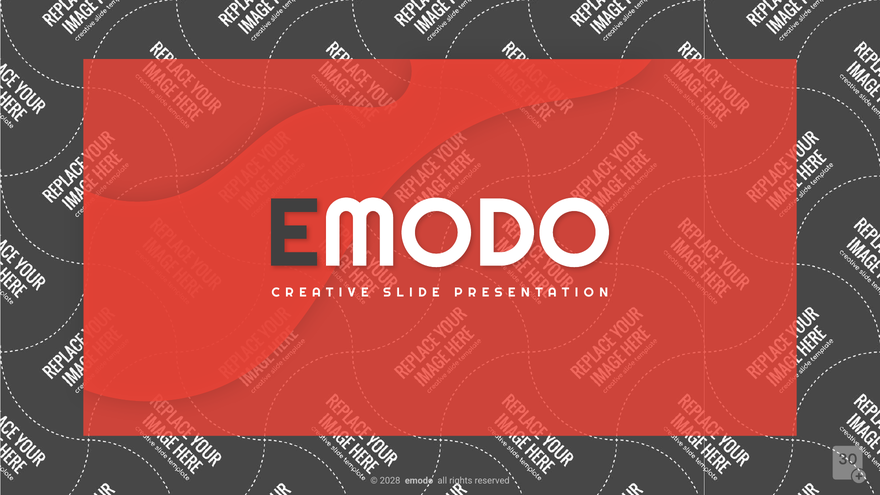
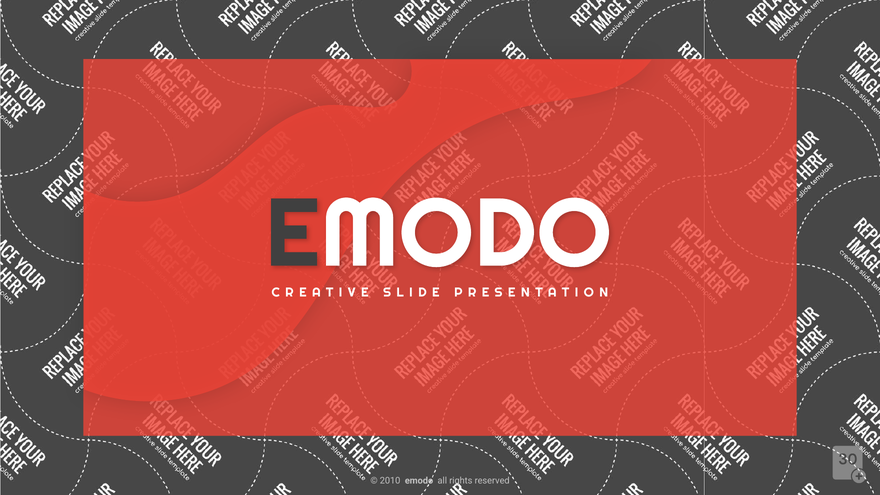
2028: 2028 -> 2010
